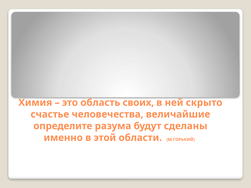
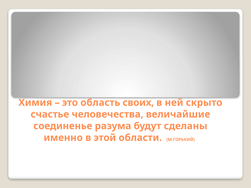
определите: определите -> соединенье
